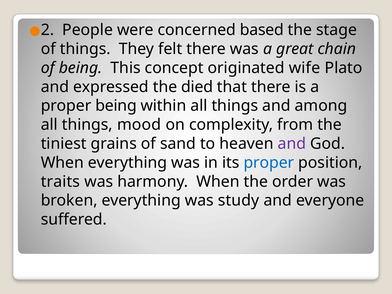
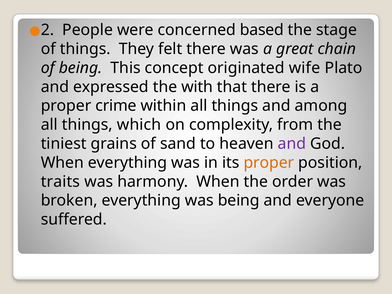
died: died -> with
proper being: being -> crime
mood: mood -> which
proper at (269, 163) colour: blue -> orange
was study: study -> being
